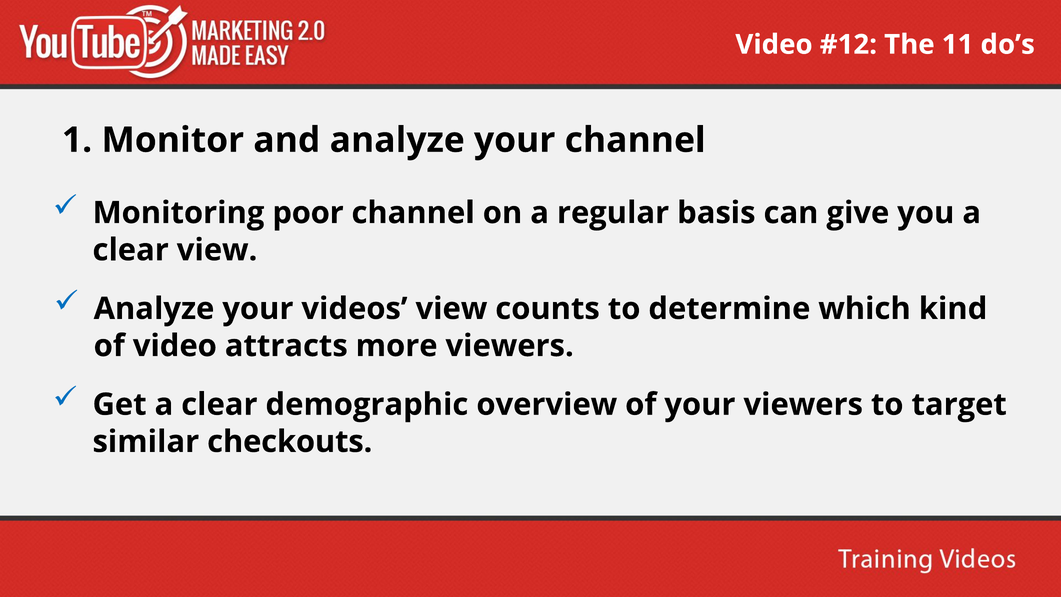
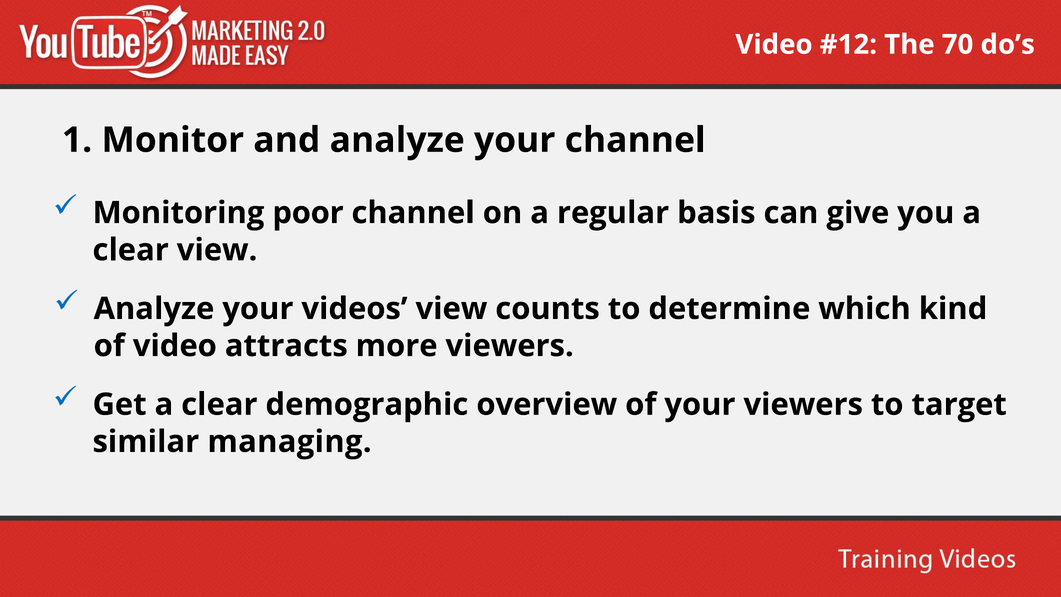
11: 11 -> 70
checkouts: checkouts -> managing
